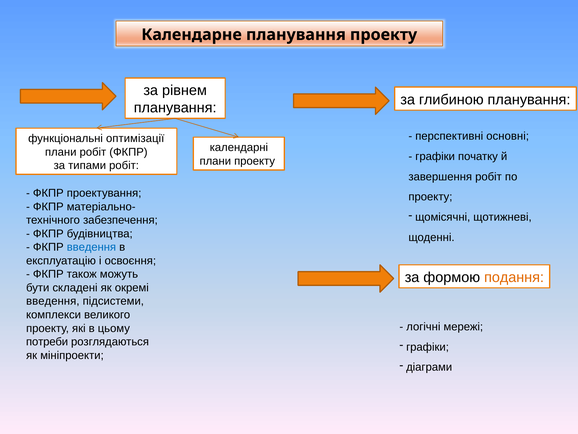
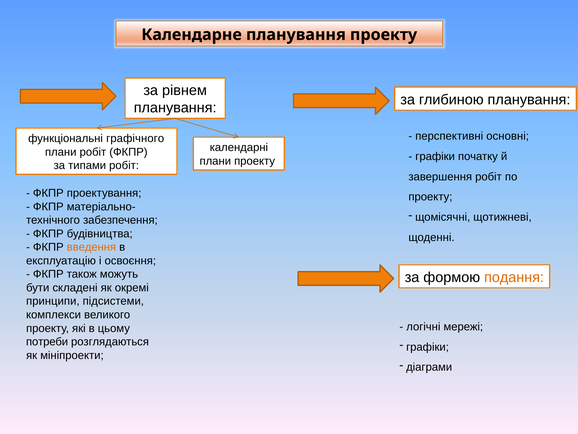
оптимізації: оптимізації -> графічного
введення at (91, 247) colour: blue -> orange
введення at (53, 301): введення -> принципи
